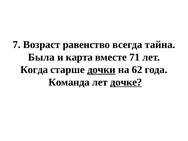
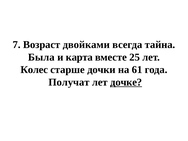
равенство: равенство -> двойками
71: 71 -> 25
Когда: Когда -> Колес
дочки underline: present -> none
62: 62 -> 61
Команда: Команда -> Получат
